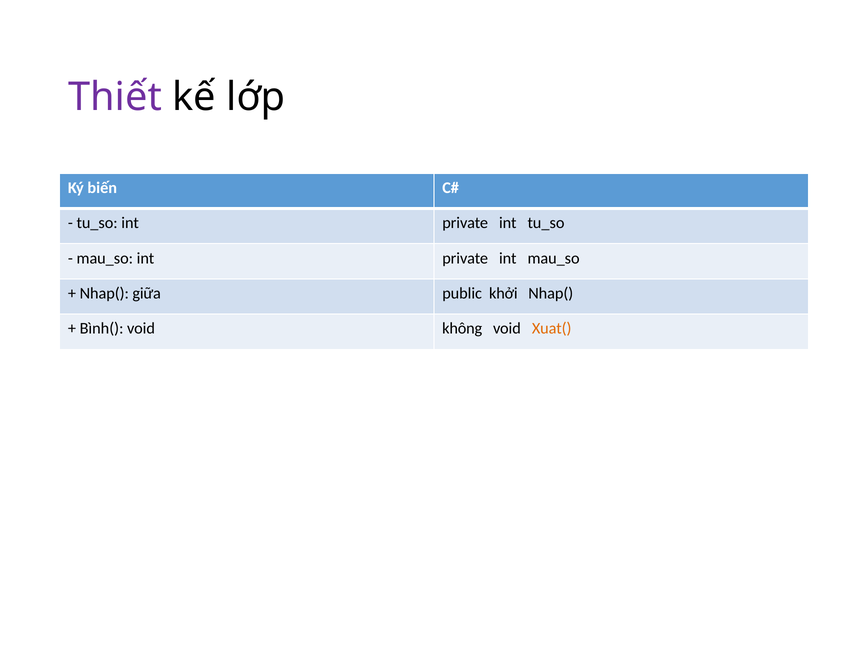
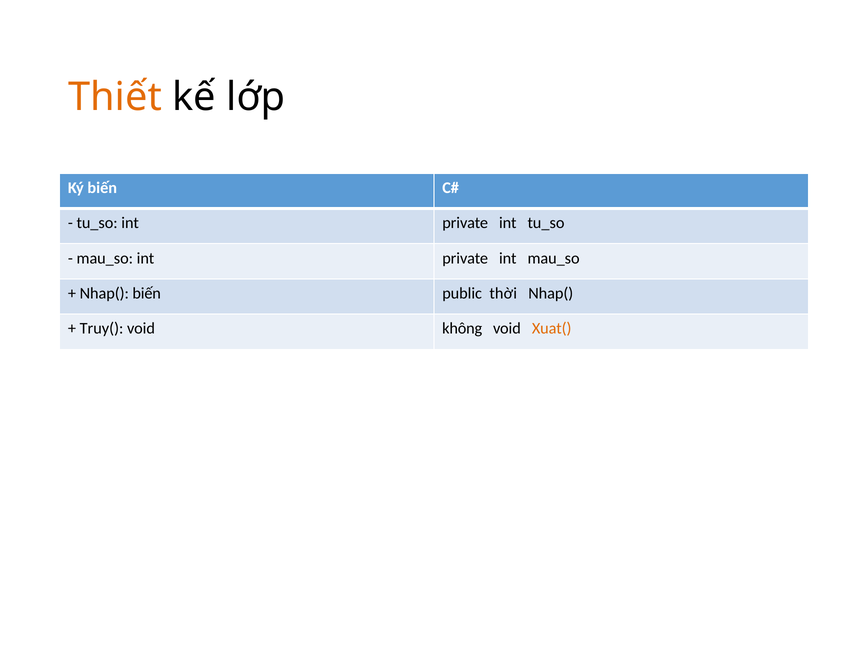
Thiết colour: purple -> orange
Nhap( giữa: giữa -> biến
khởi: khởi -> thời
Bình(: Bình( -> Truy(
